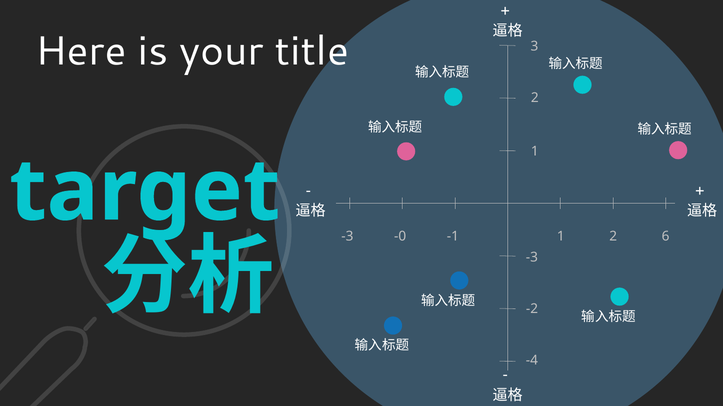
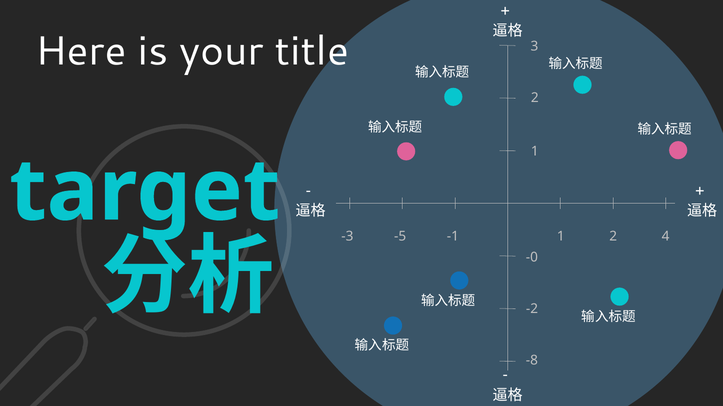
-0: -0 -> -5
6: 6 -> 4
-3 at (532, 258): -3 -> -0
-4: -4 -> -8
